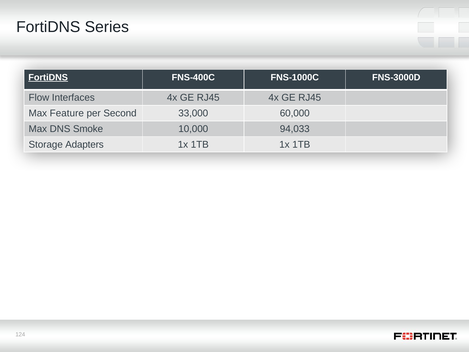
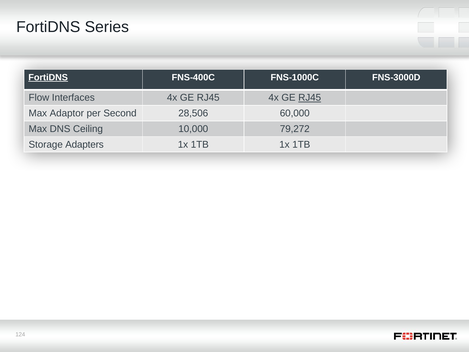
RJ45 at (310, 98) underline: none -> present
Feature: Feature -> Adaptor
33,000: 33,000 -> 28,506
Smoke: Smoke -> Ceiling
94,033: 94,033 -> 79,272
